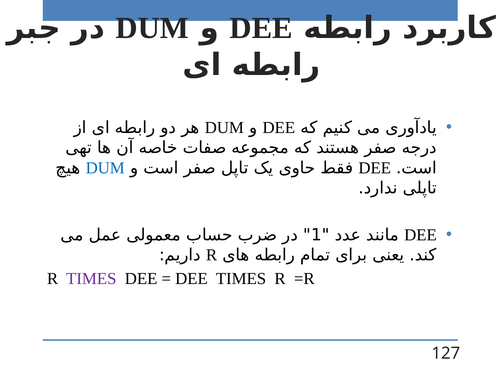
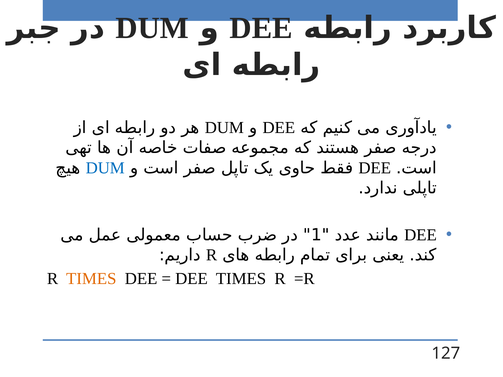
TIMES at (91, 279) colour: purple -> orange
